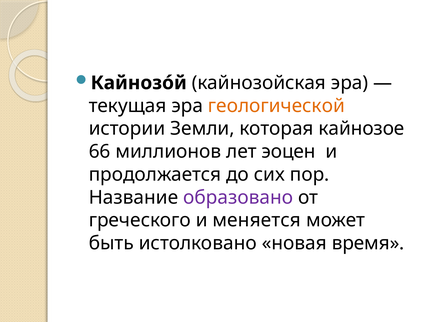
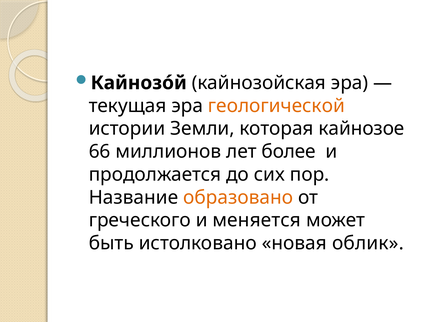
эоцен: эоцен -> более
образовано colour: purple -> orange
время: время -> облик
